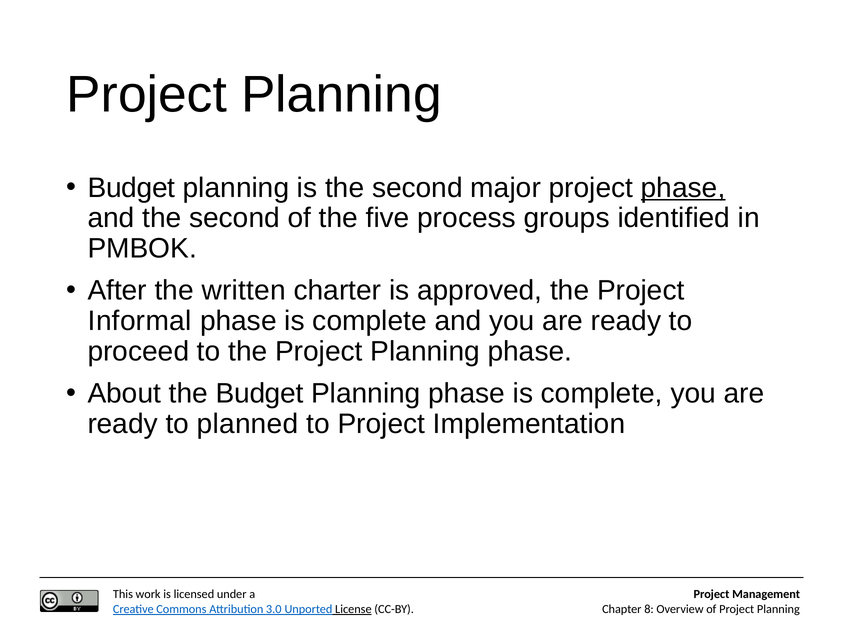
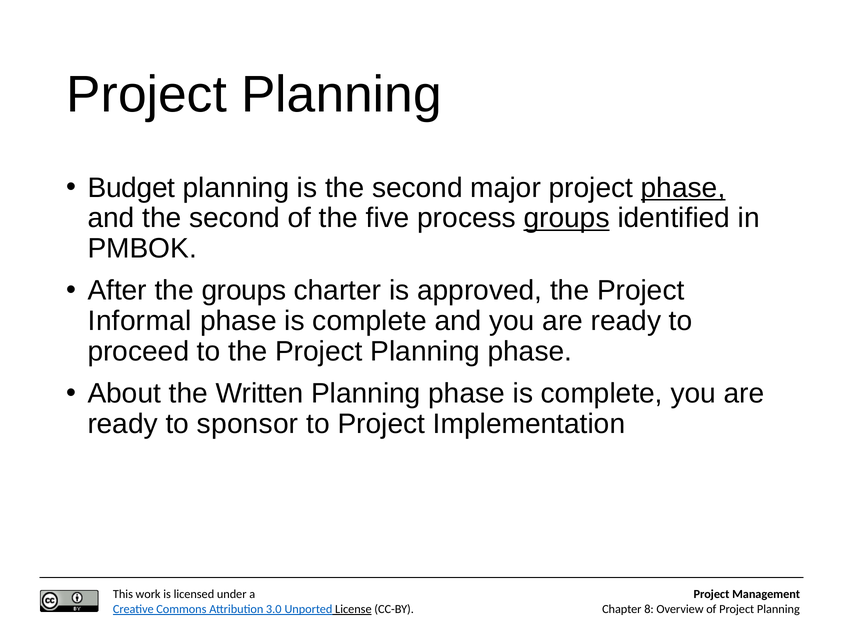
groups at (567, 218) underline: none -> present
the written: written -> groups
the Budget: Budget -> Written
planned: planned -> sponsor
